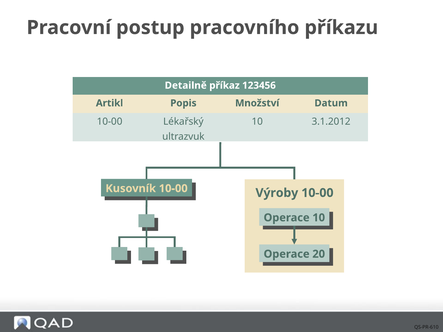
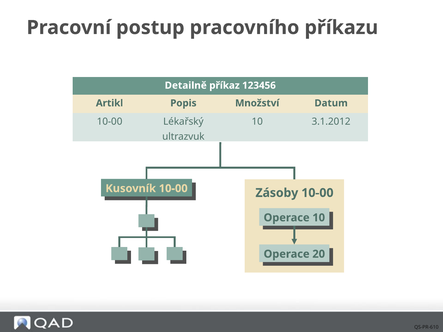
Výroby: Výroby -> Zásoby
